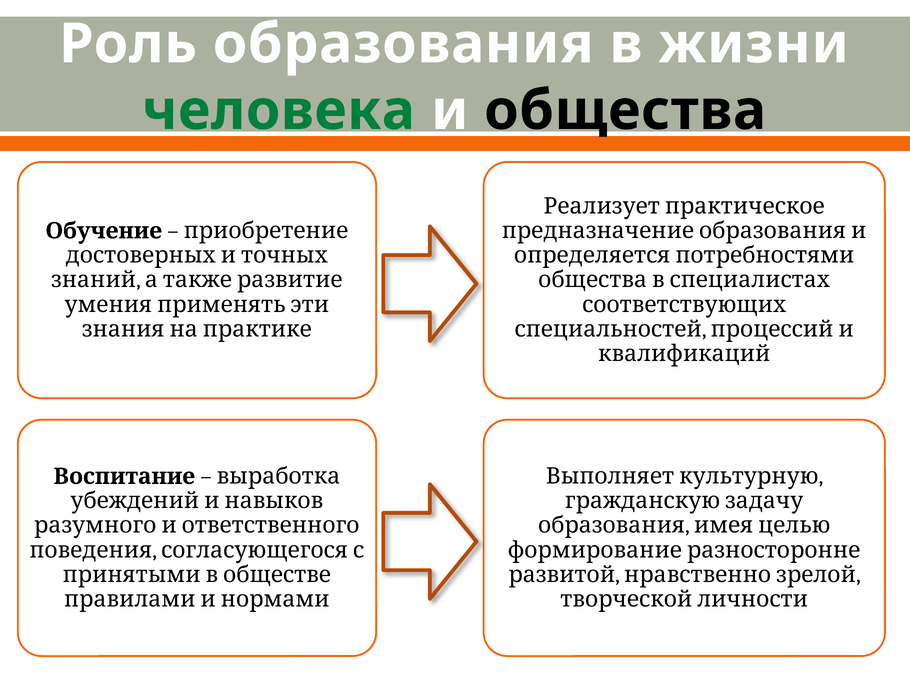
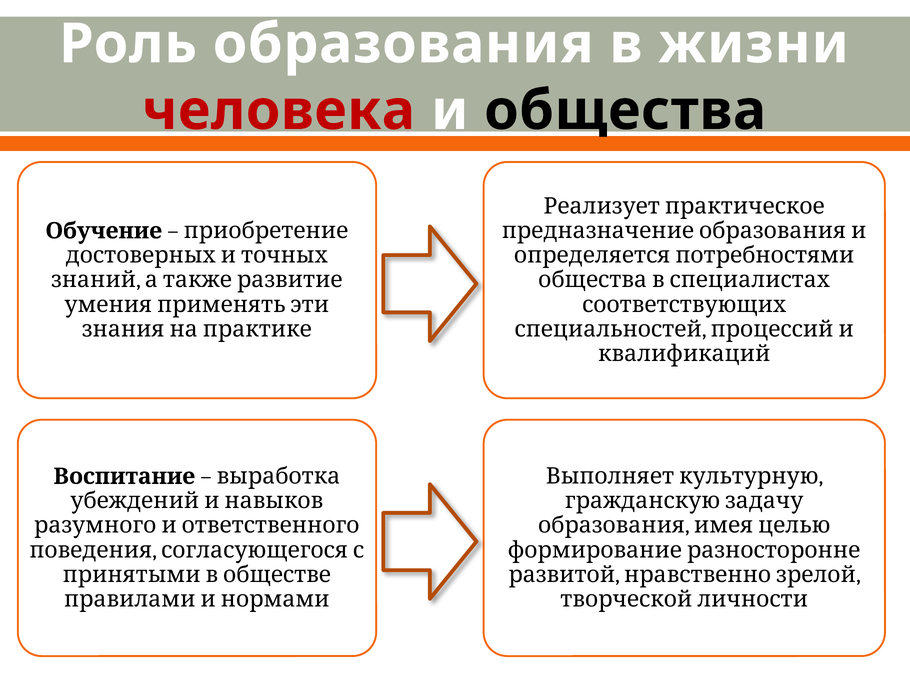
человека colour: green -> red
